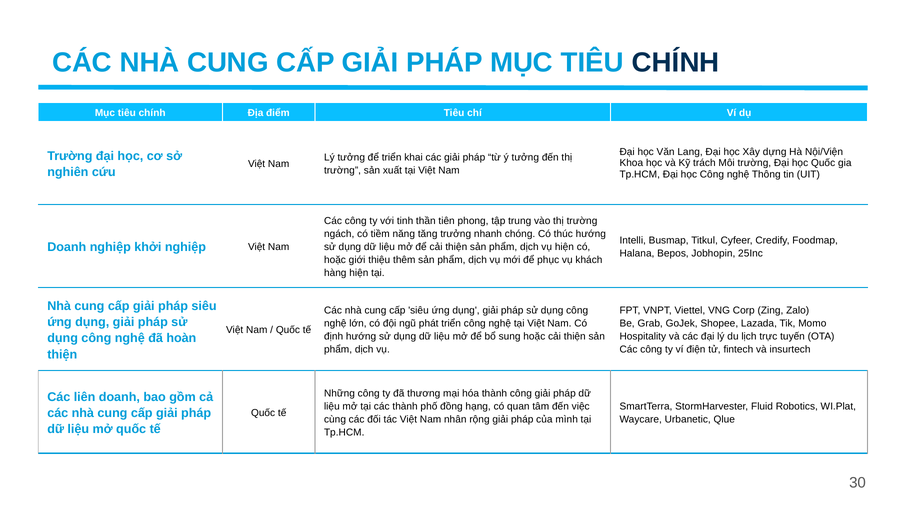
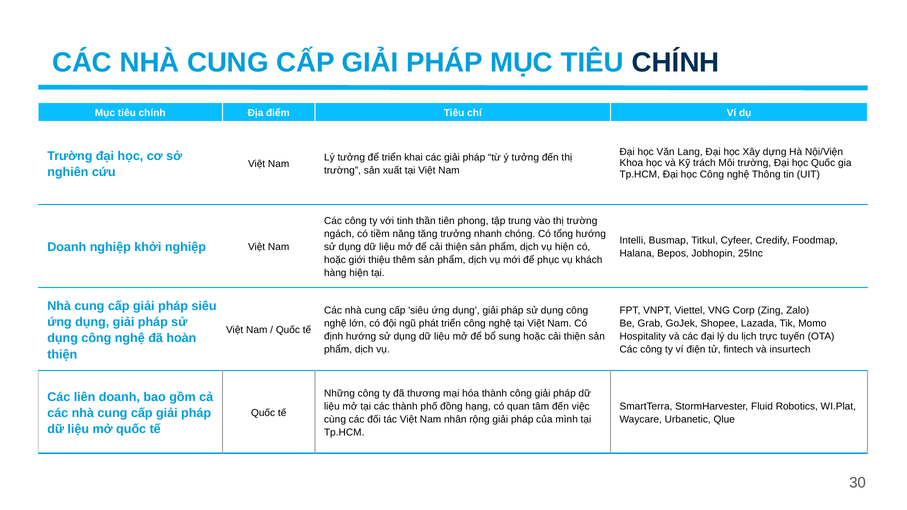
thúc: thúc -> tổng
